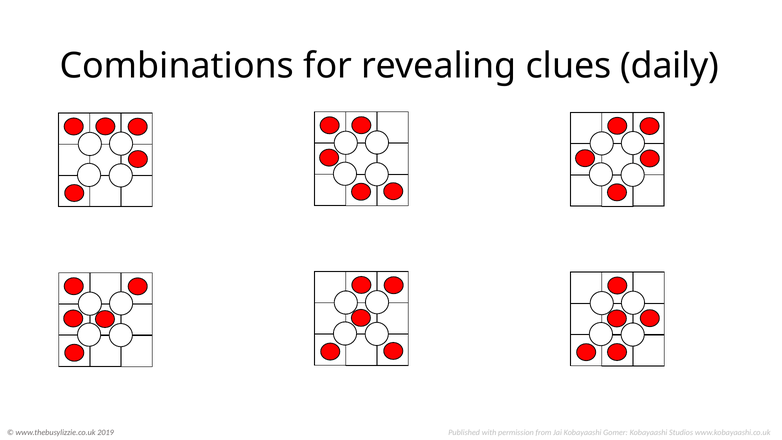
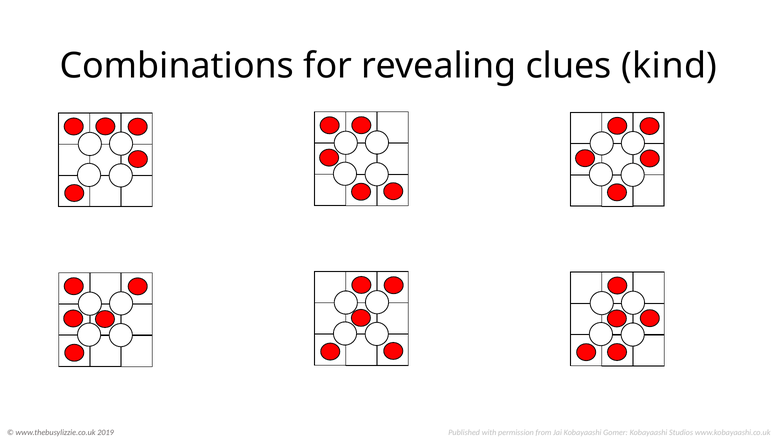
daily: daily -> kind
